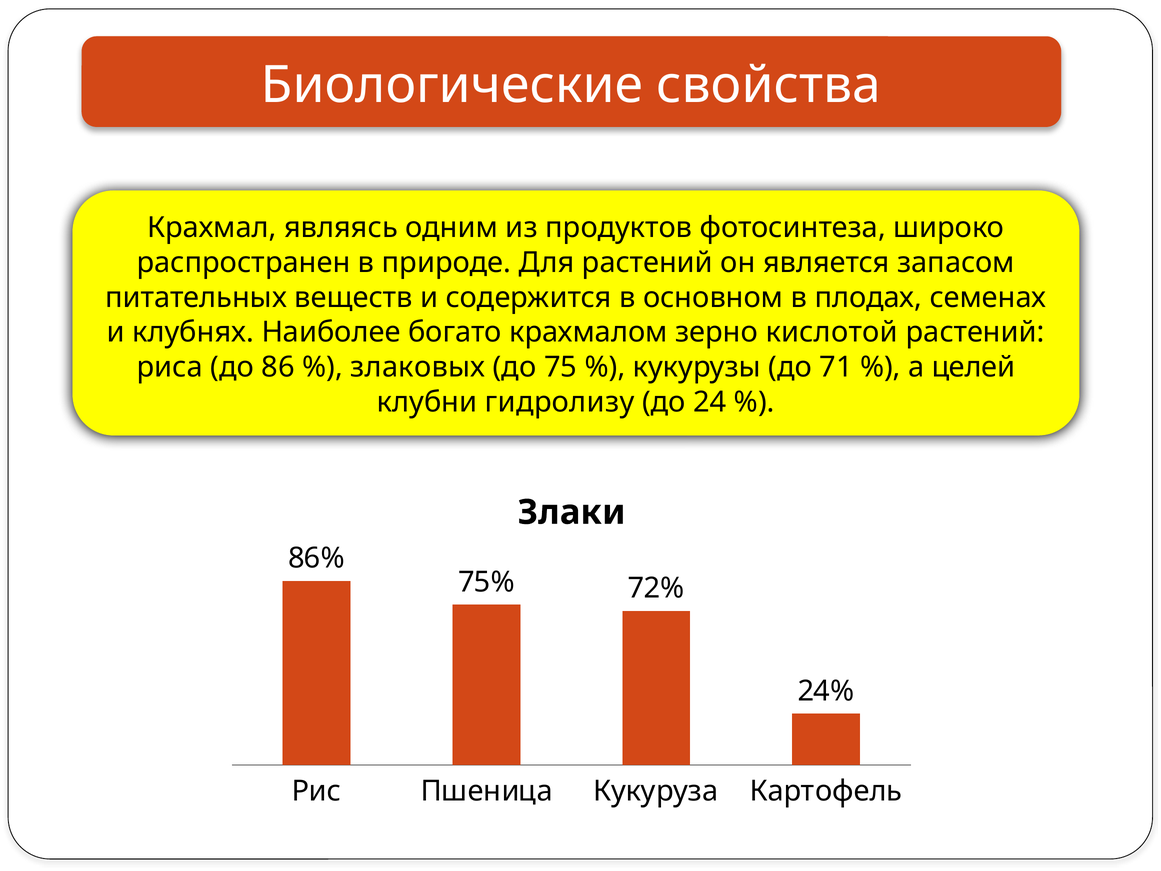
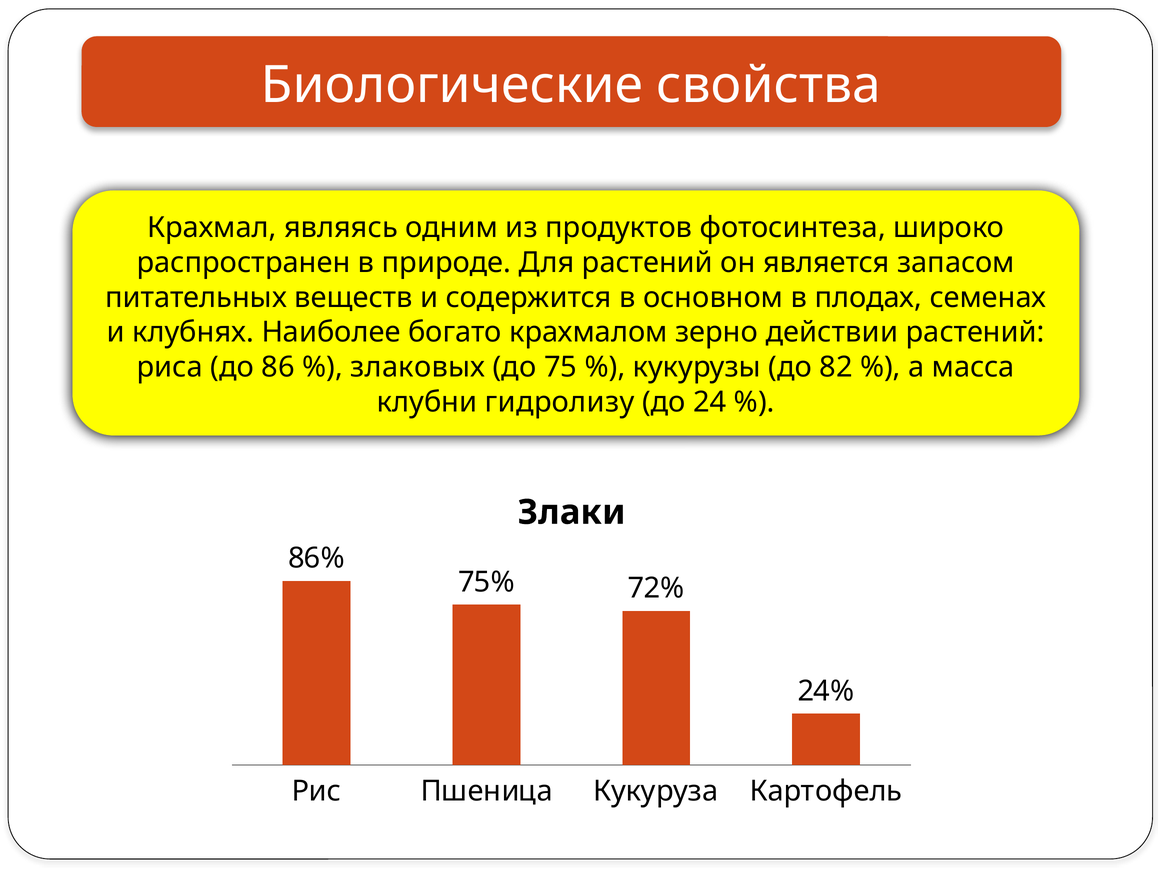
кислотой: кислотой -> действии
71: 71 -> 82
целей: целей -> масса
